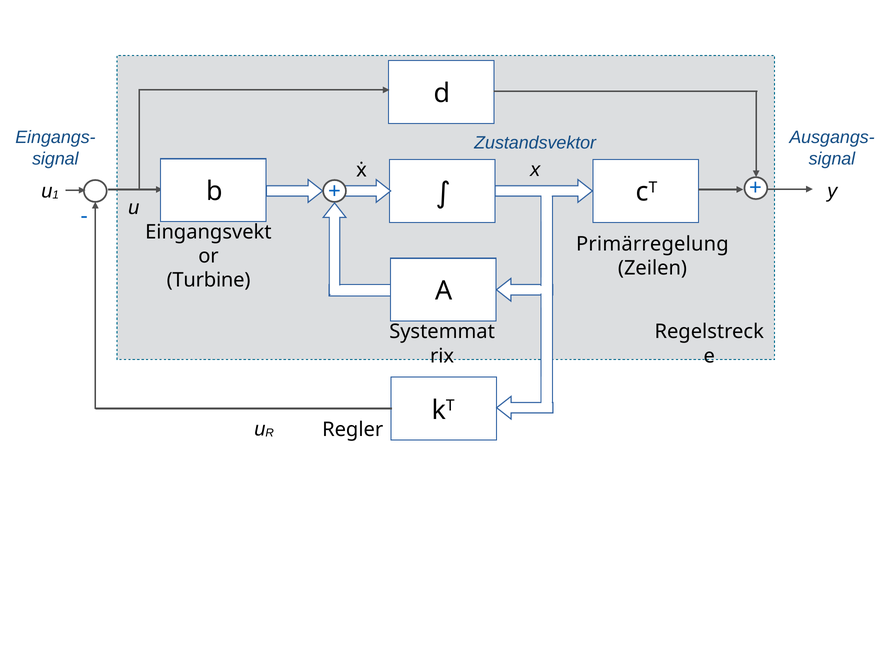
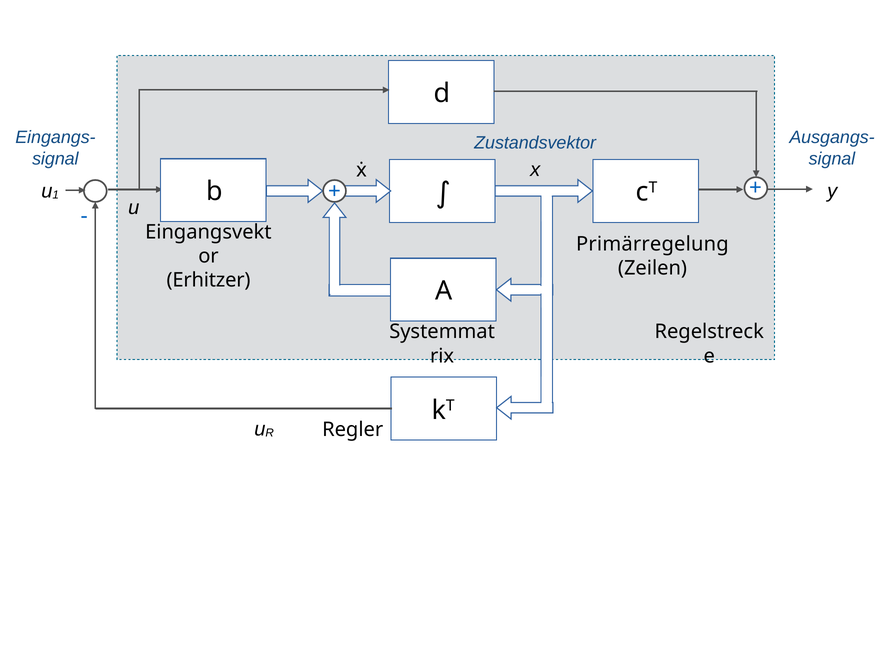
Turbine: Turbine -> Erhitzer
